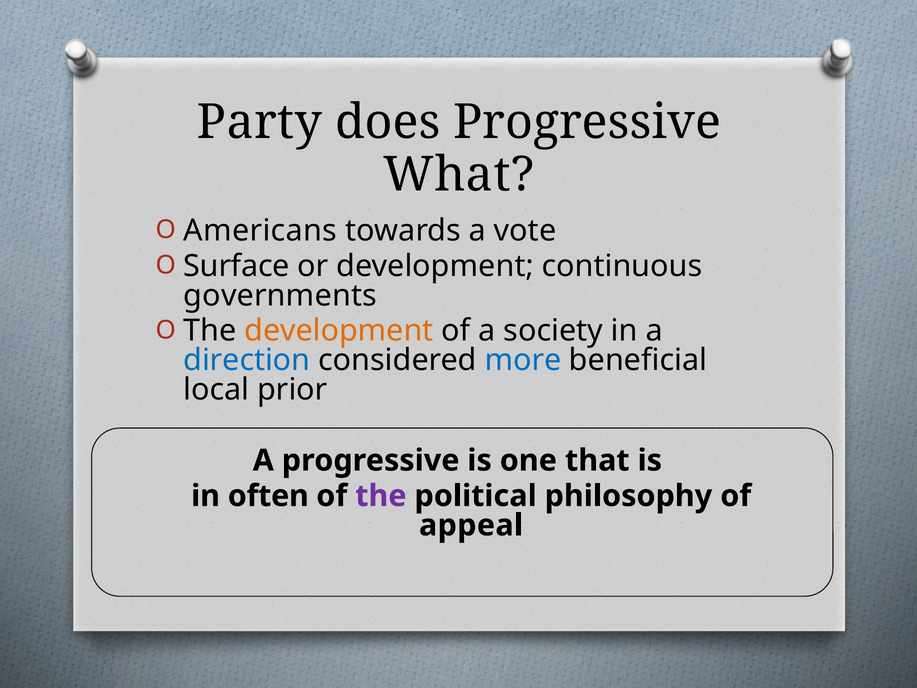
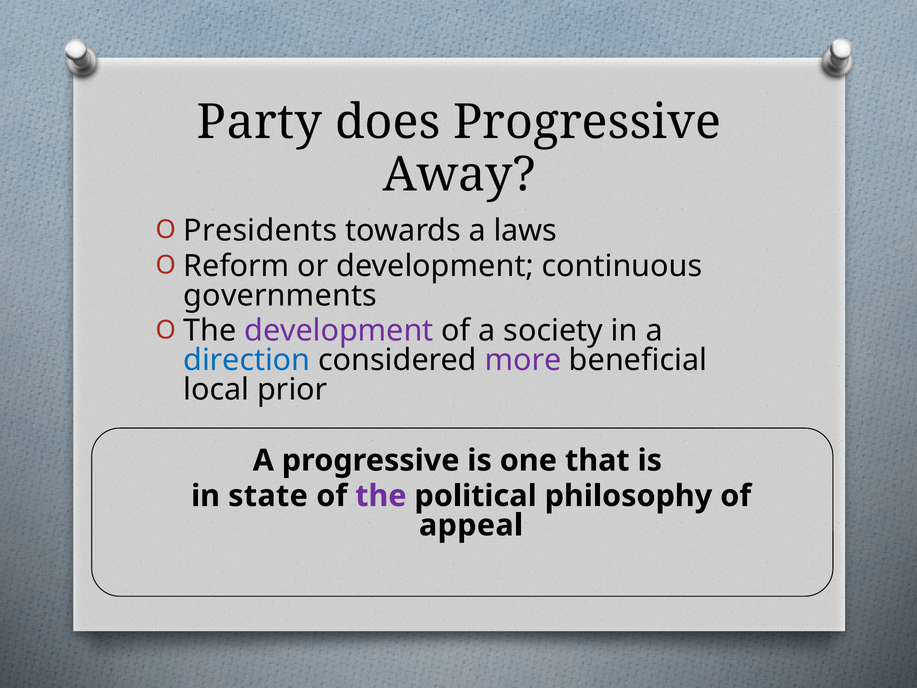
What: What -> Away
Americans: Americans -> Presidents
vote: vote -> laws
Surface: Surface -> Reform
development at (339, 331) colour: orange -> purple
more colour: blue -> purple
often: often -> state
